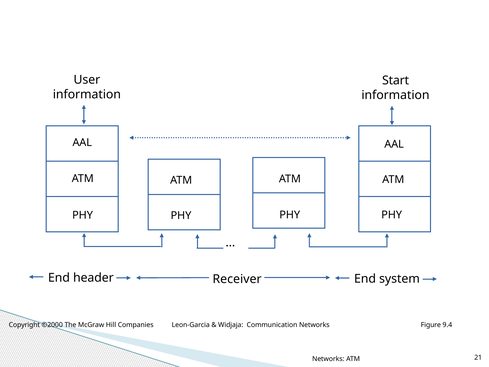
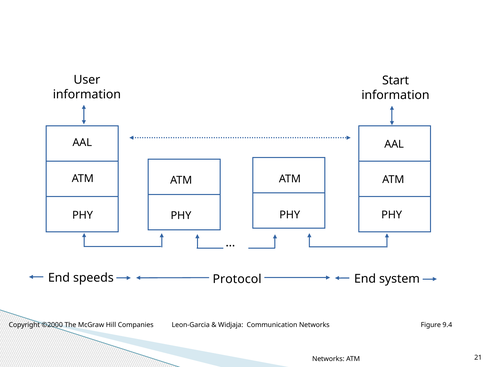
header: header -> speeds
Receiver: Receiver -> Protocol
